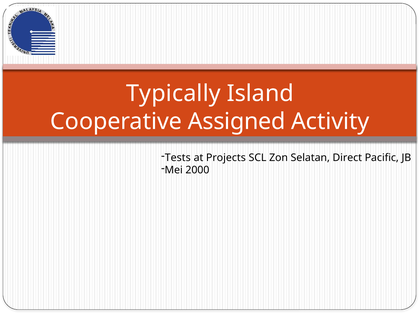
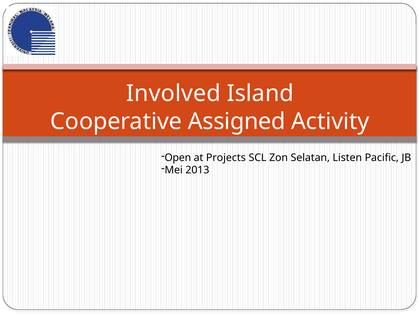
Typically: Typically -> Involved
Tests: Tests -> Open
Direct: Direct -> Listen
2000: 2000 -> 2013
